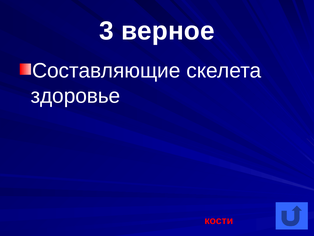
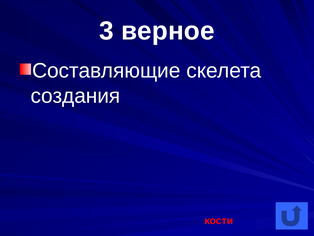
здоровье: здоровье -> создания
